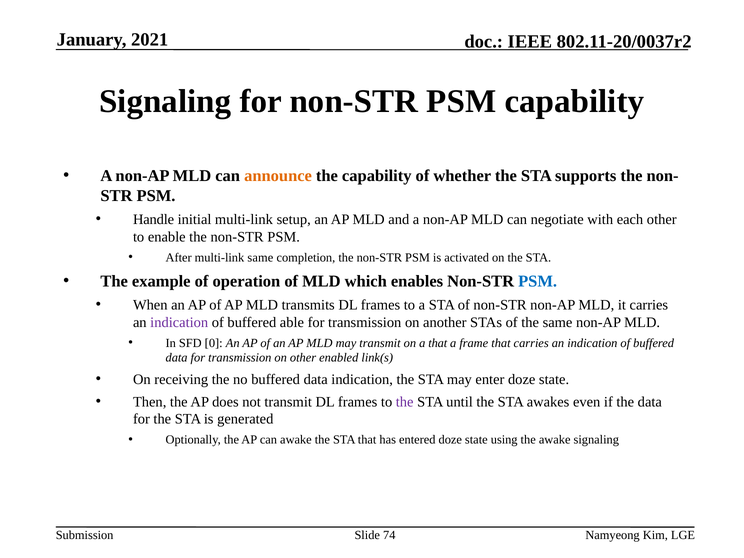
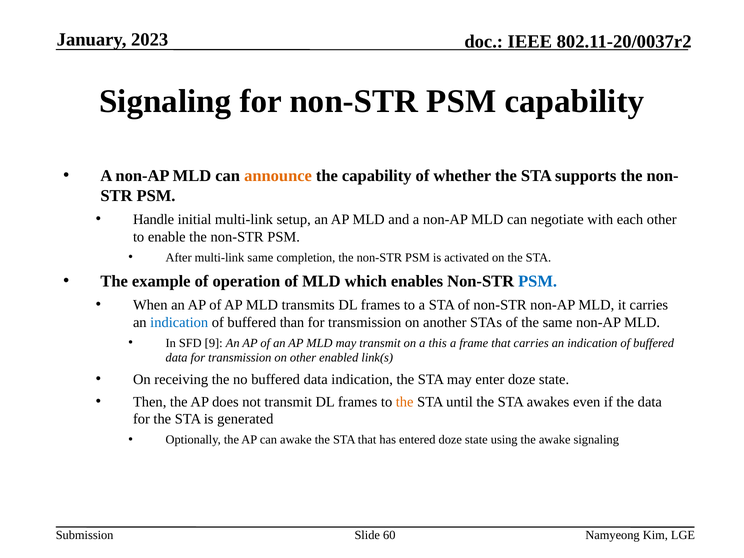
2021: 2021 -> 2023
indication at (179, 322) colour: purple -> blue
able: able -> than
0: 0 -> 9
a that: that -> this
the at (405, 402) colour: purple -> orange
74: 74 -> 60
